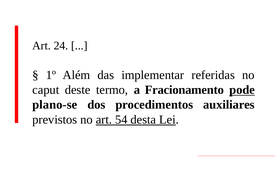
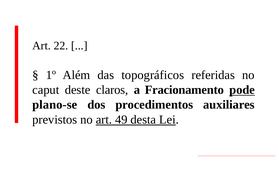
24: 24 -> 22
implementar: implementar -> topográficos
termo: termo -> claros
54: 54 -> 49
